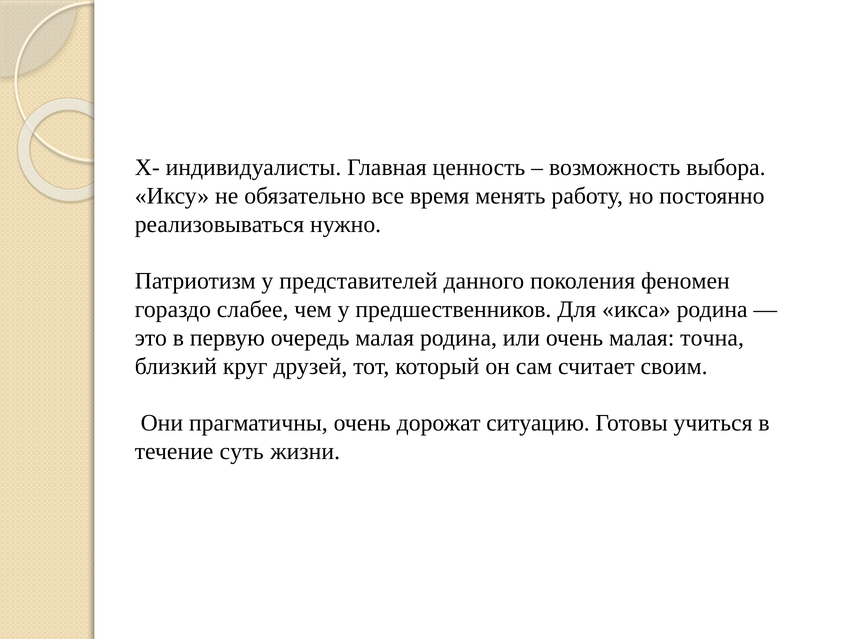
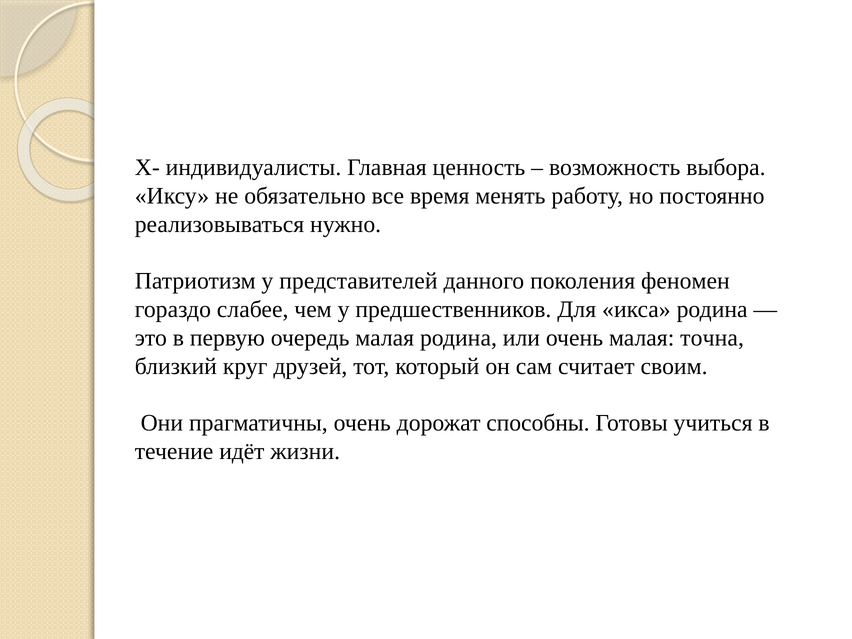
ситуацию: ситуацию -> способны
суть: суть -> идёт
